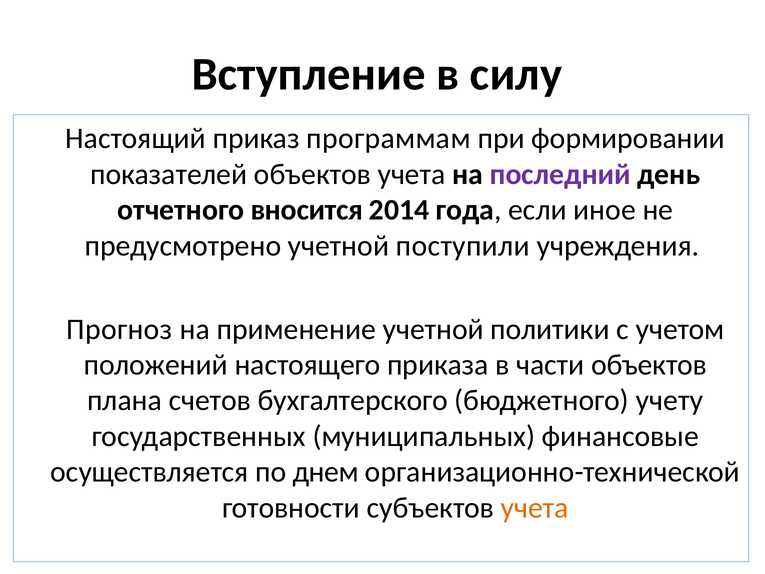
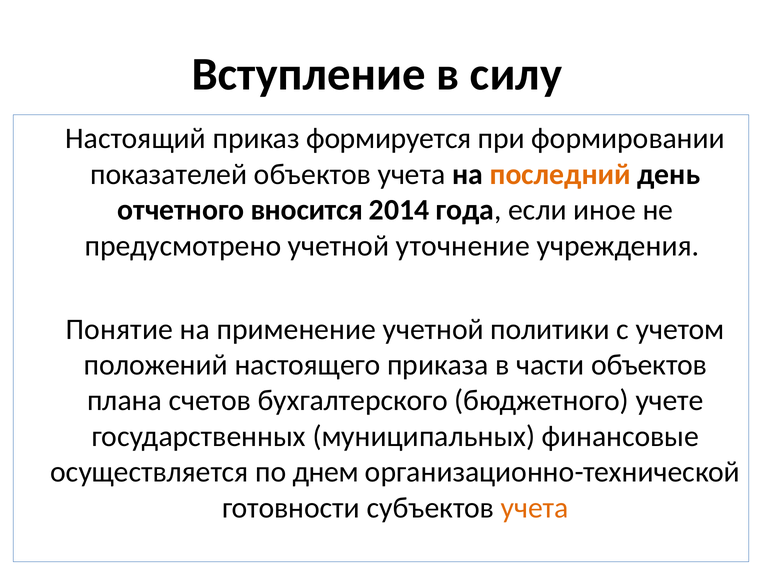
программам: программам -> формируется
последний colour: purple -> orange
поступили: поступили -> уточнение
Прогноз: Прогноз -> Понятие
учету: учету -> учете
